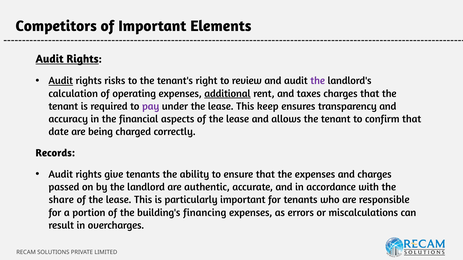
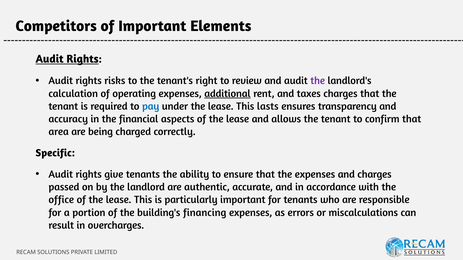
Audit at (61, 81) underline: present -> none
pay colour: purple -> blue
keep: keep -> lasts
date: date -> area
Records: Records -> Specific
share: share -> office
